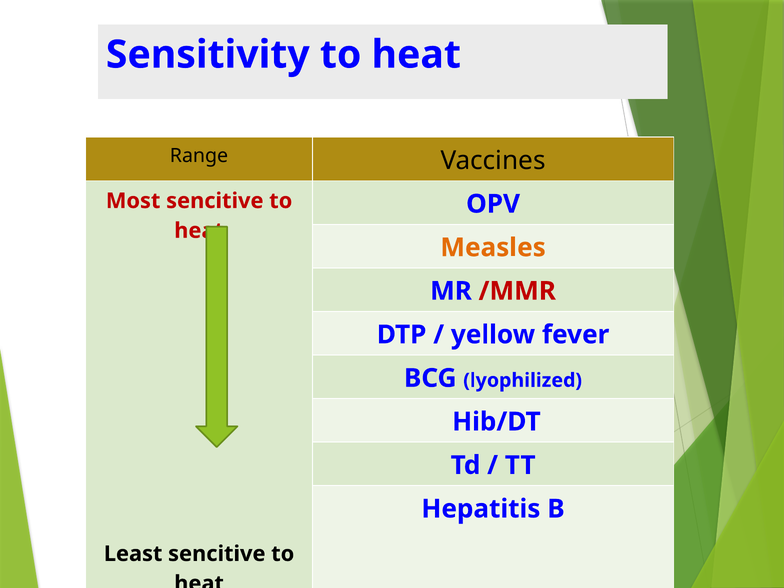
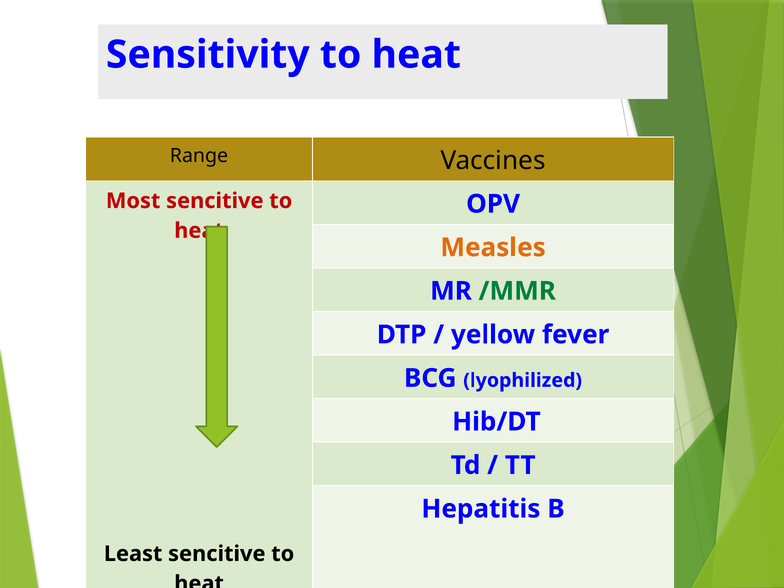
/MMR colour: red -> green
